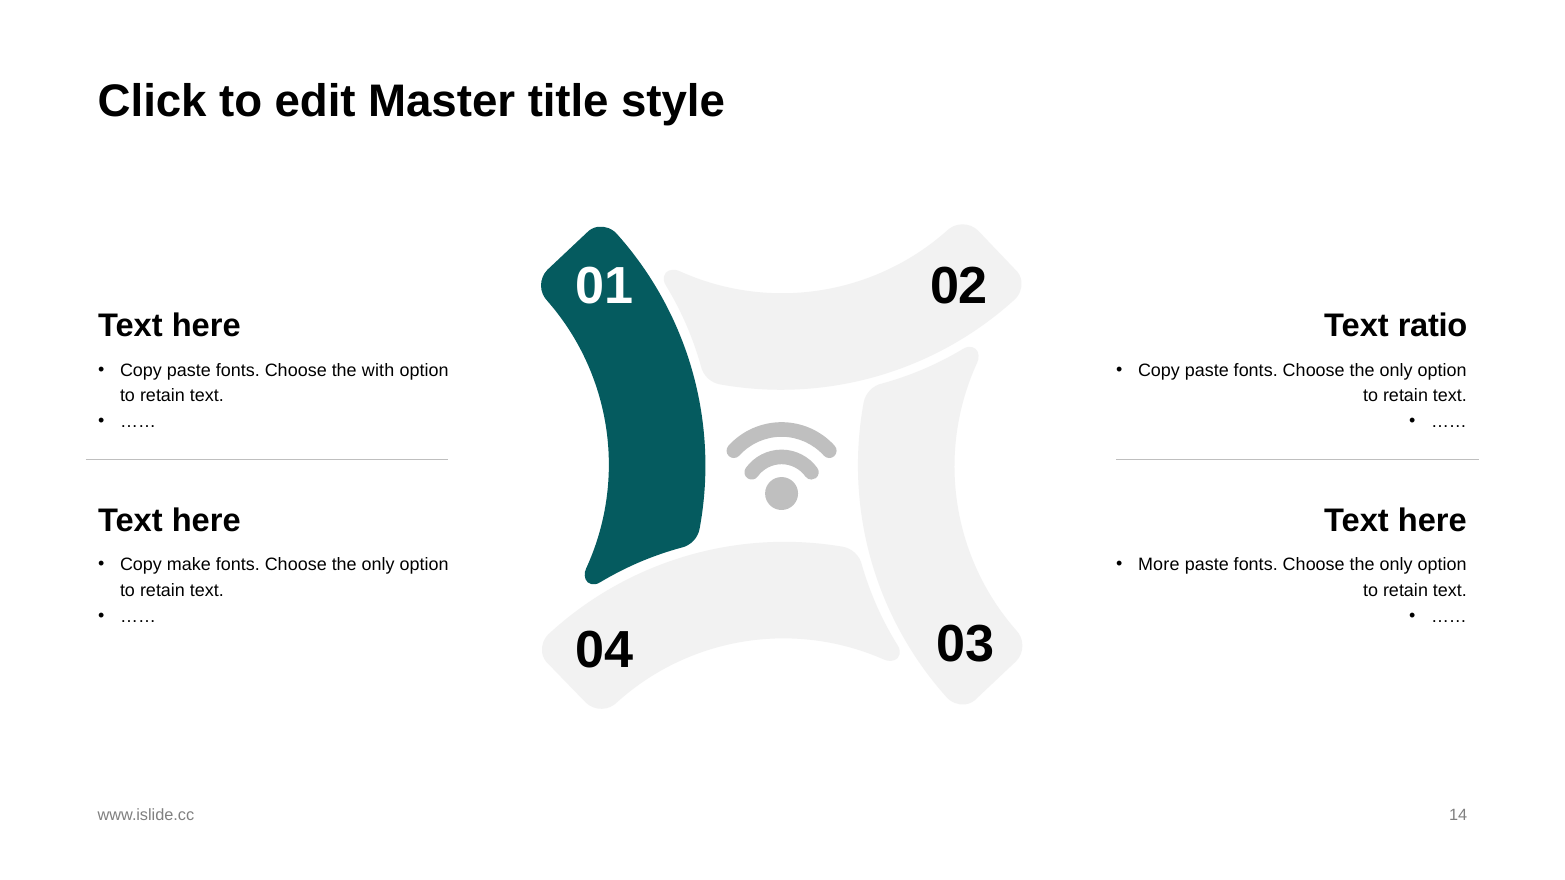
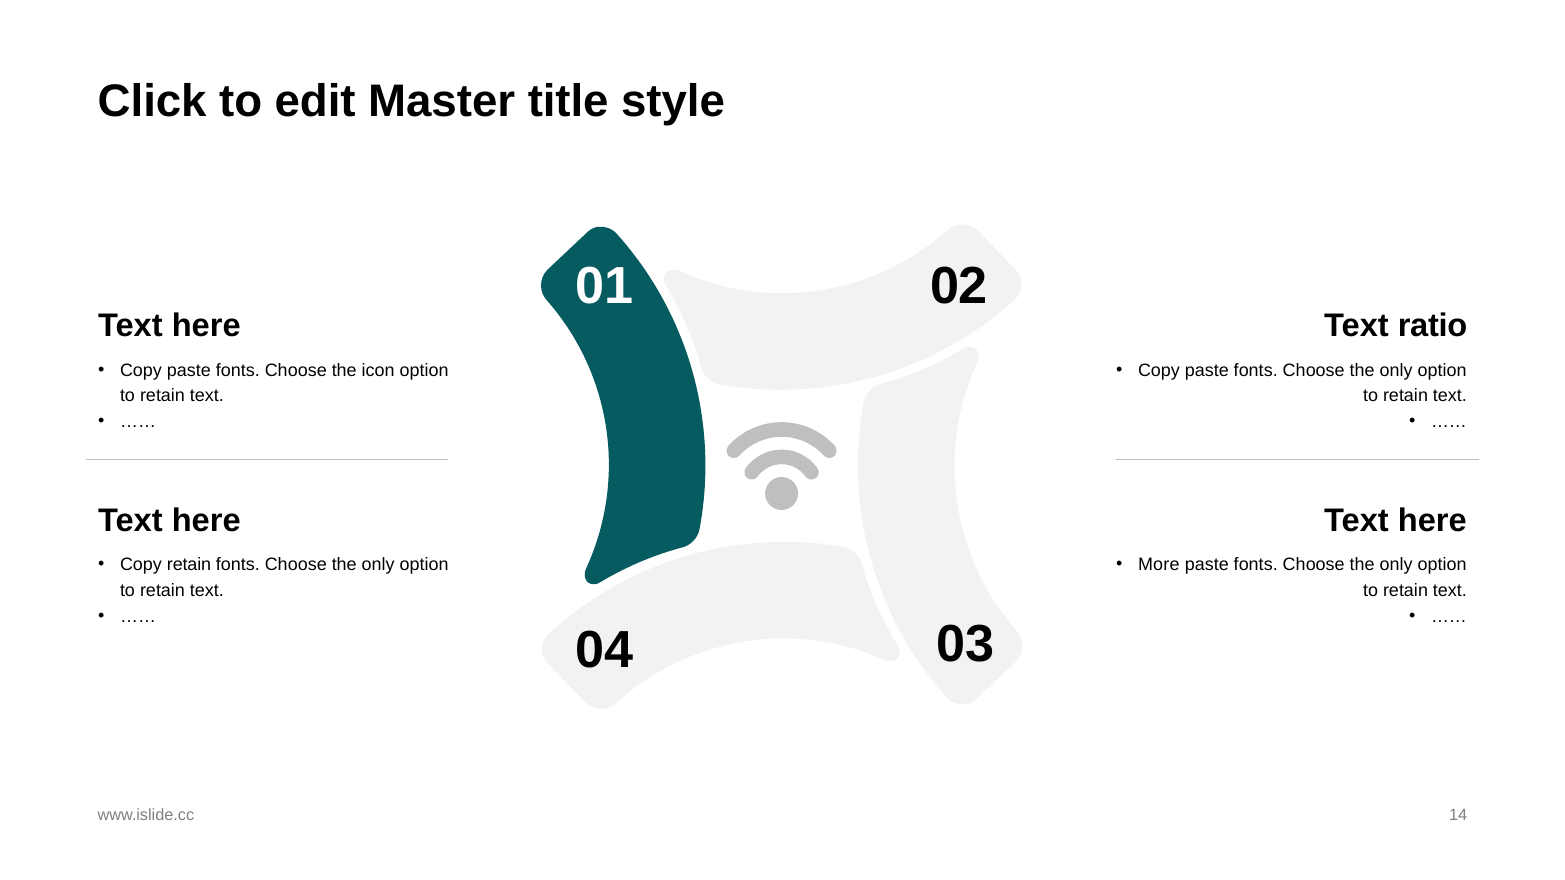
with: with -> icon
Copy make: make -> retain
